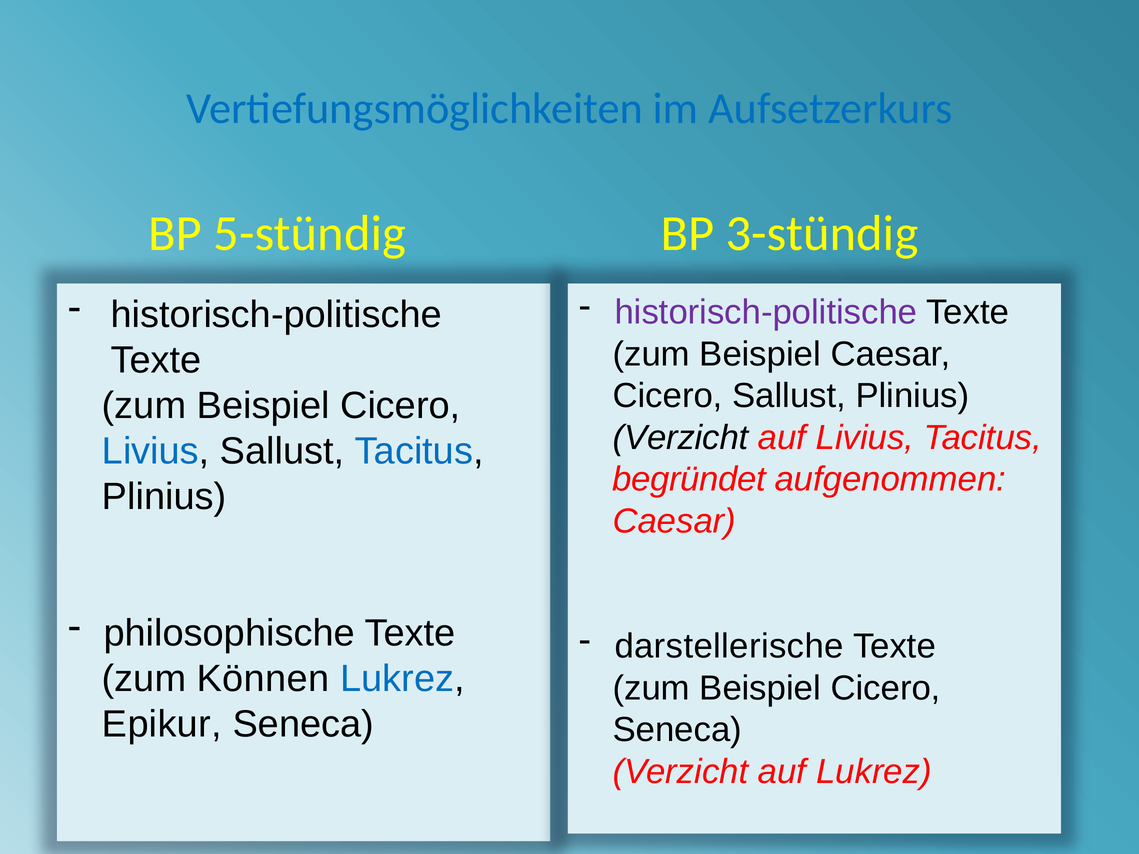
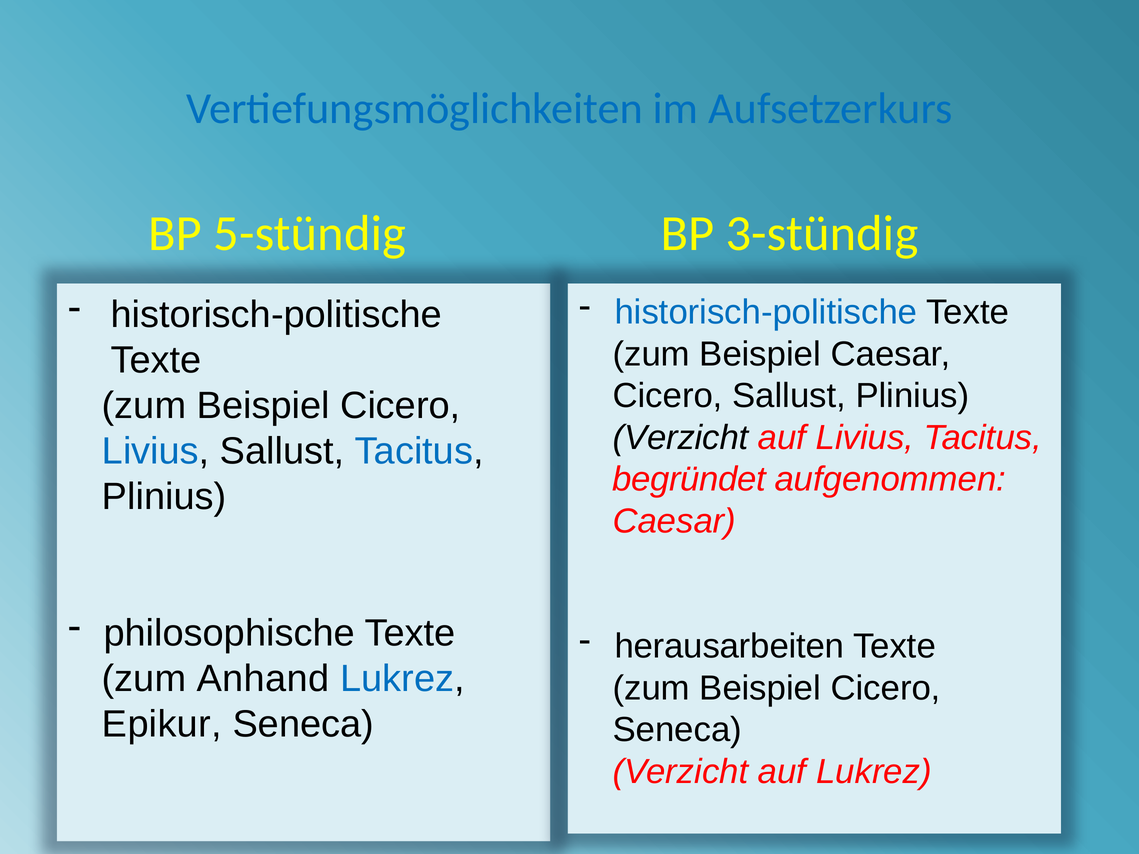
historisch-politische at (766, 313) colour: purple -> blue
darstellerische: darstellerische -> herausarbeiten
Können: Können -> Anhand
